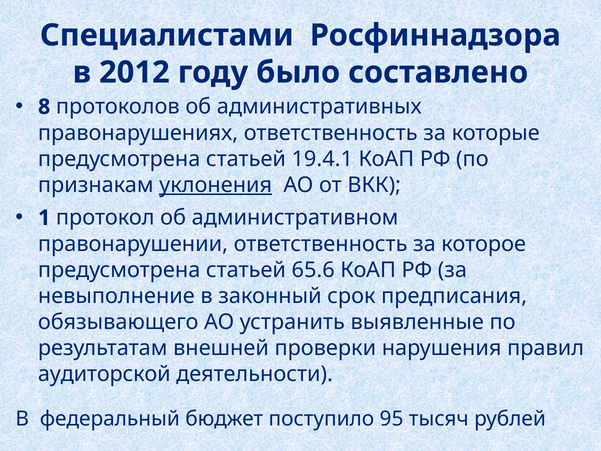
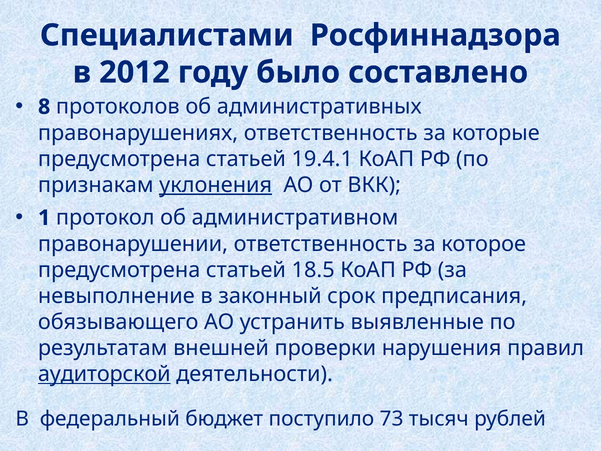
65.6: 65.6 -> 18.5
аудиторской underline: none -> present
95: 95 -> 73
